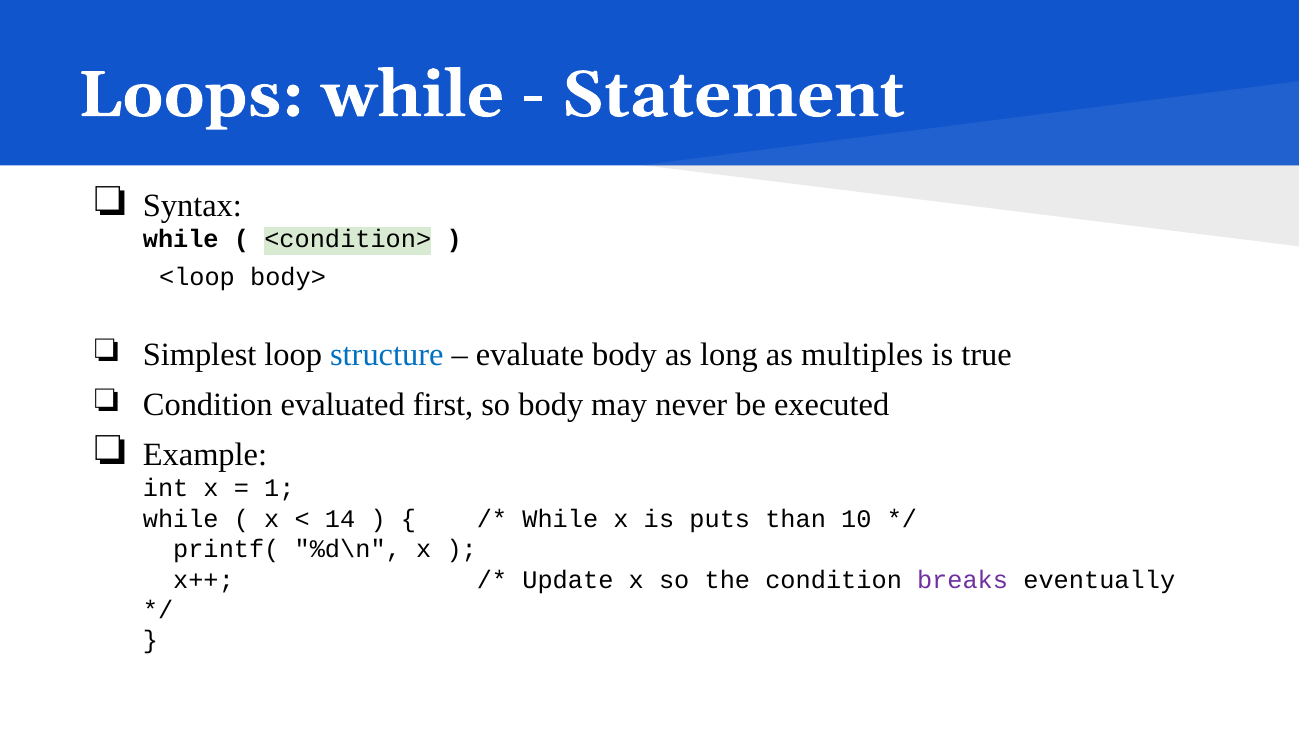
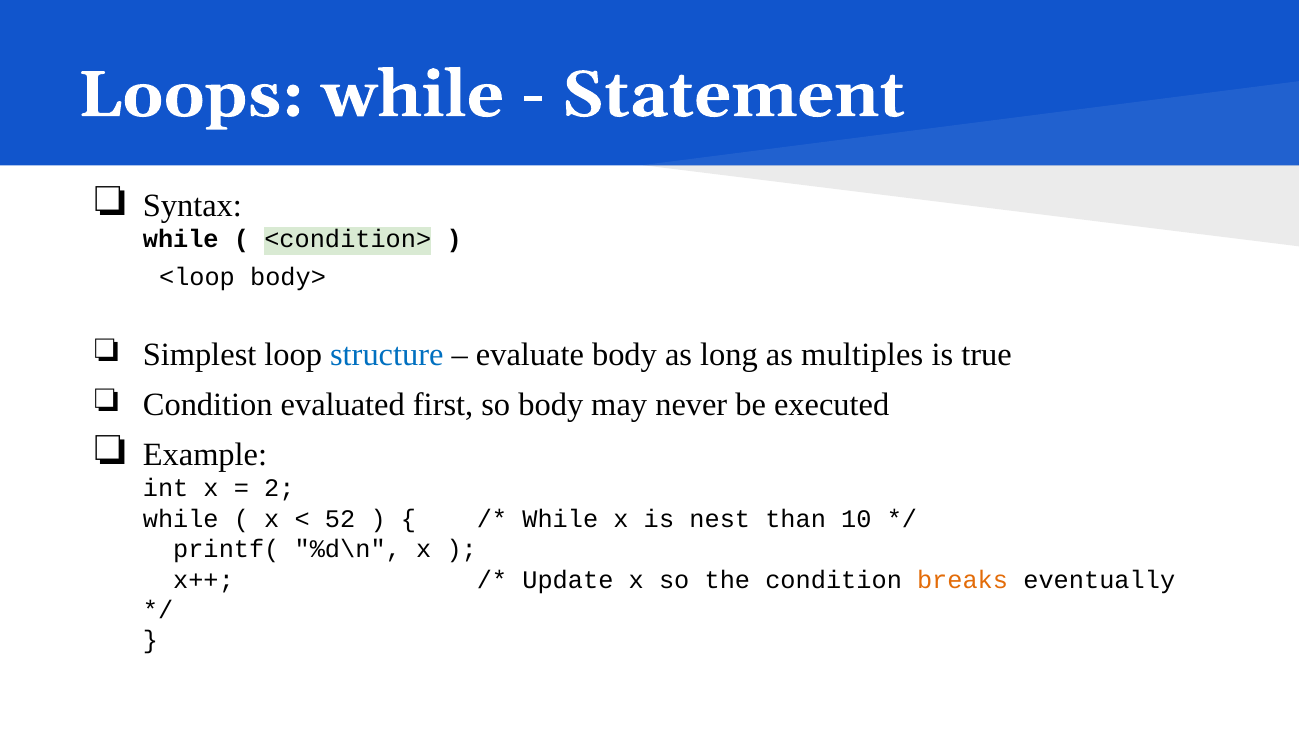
1: 1 -> 2
14: 14 -> 52
puts: puts -> nest
breaks colour: purple -> orange
